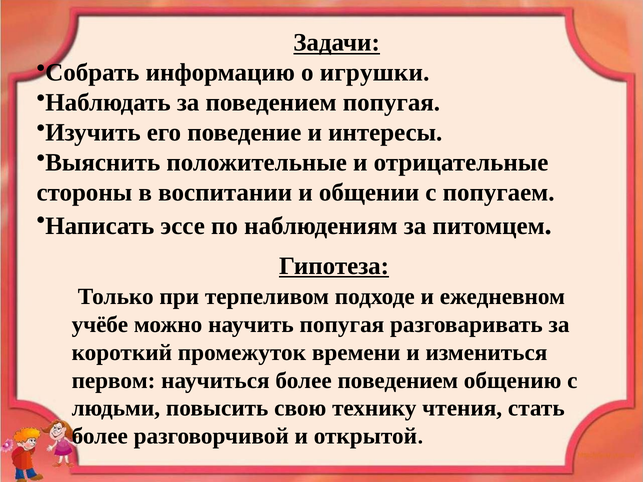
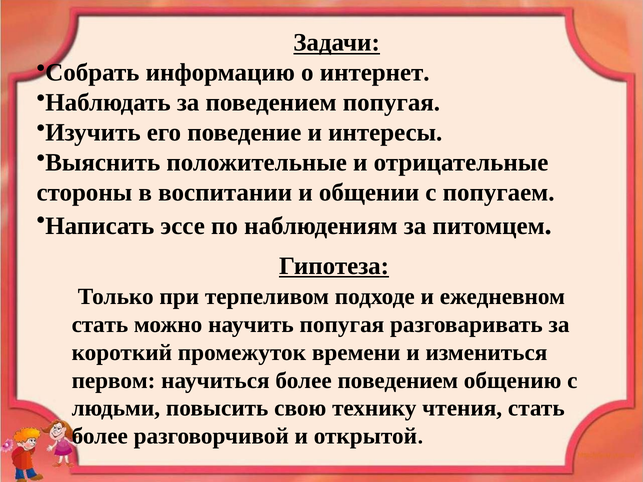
игрушки: игрушки -> интернет
учёбе at (100, 325): учёбе -> стать
